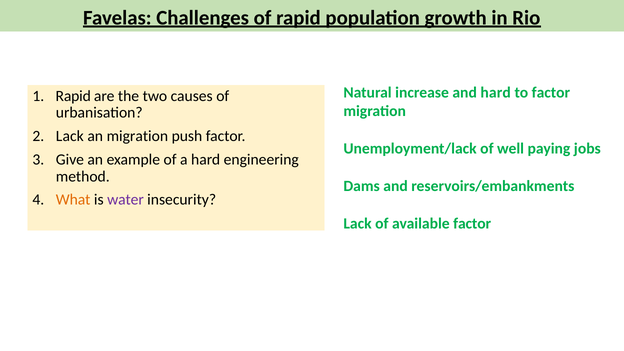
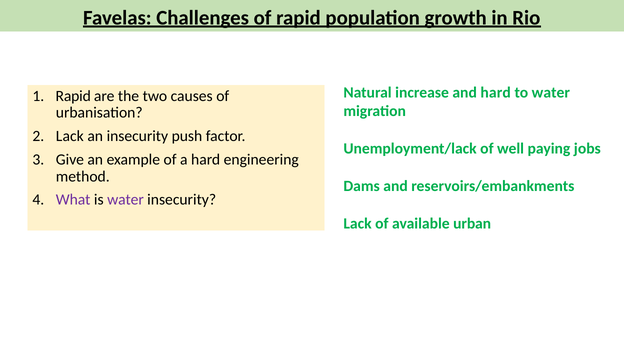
to factor: factor -> water
an migration: migration -> insecurity
What colour: orange -> purple
available factor: factor -> urban
